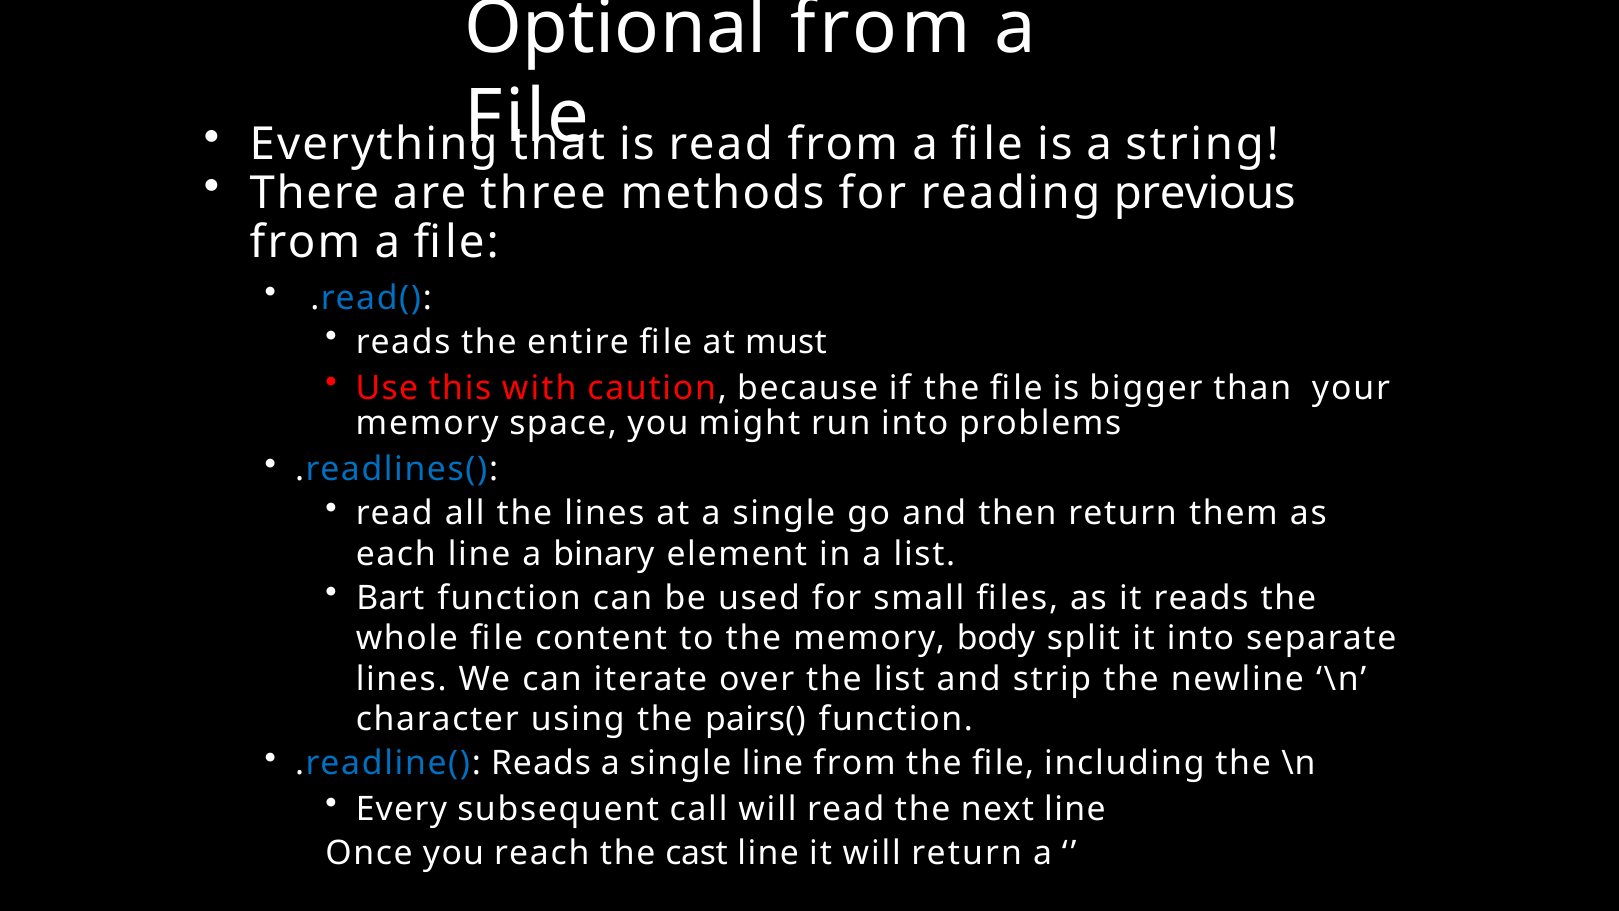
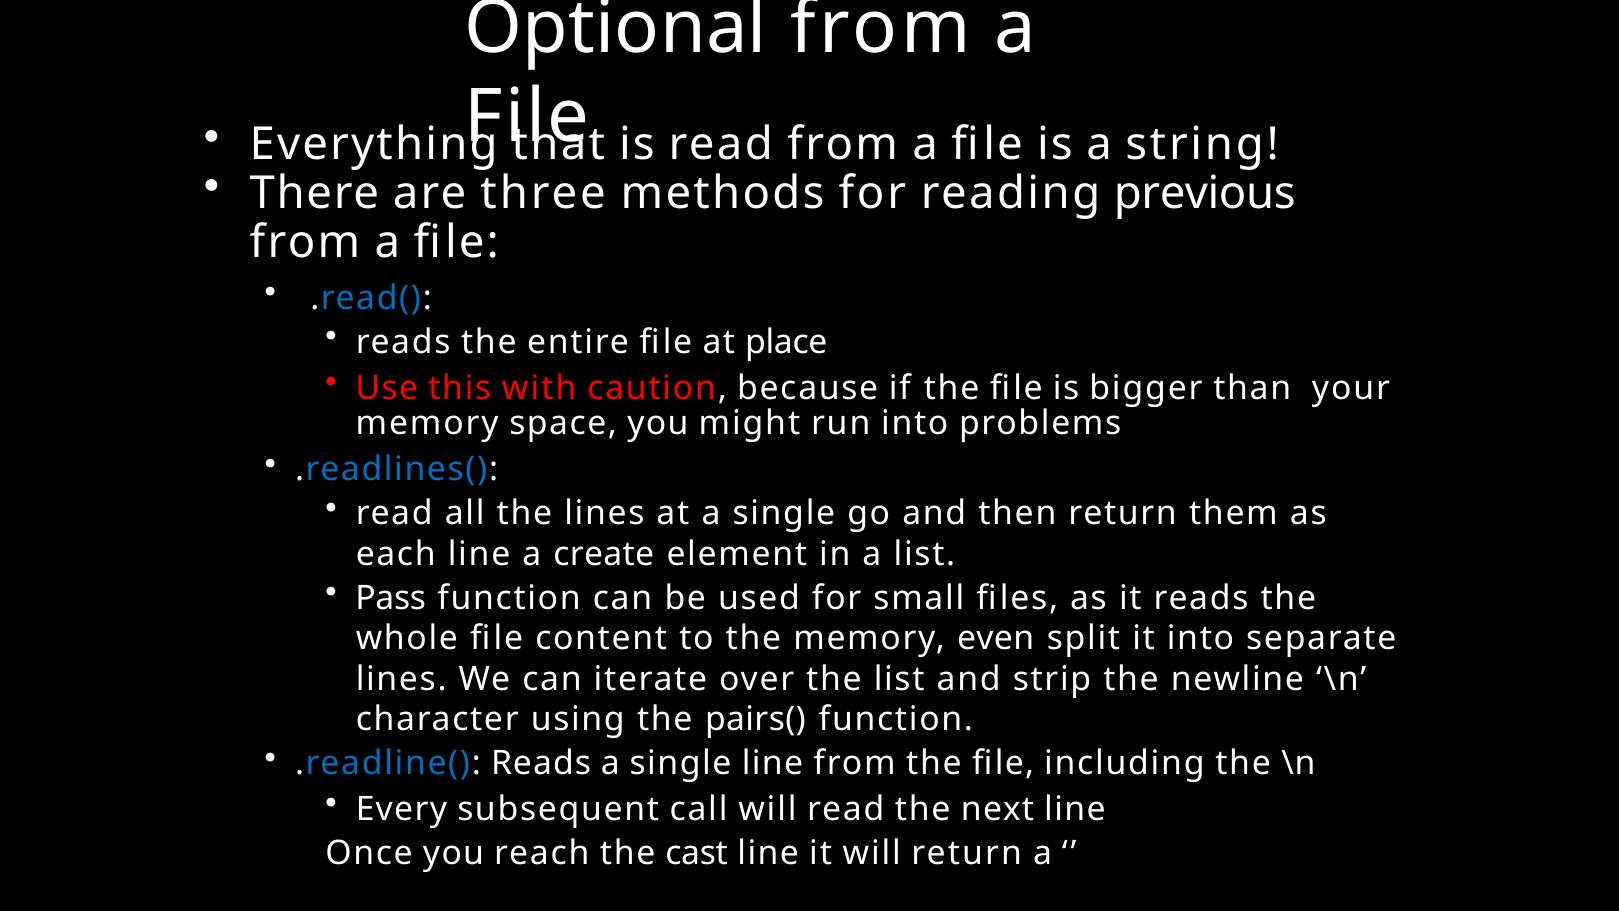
must: must -> place
binary: binary -> create
Bart: Bart -> Pass
body: body -> even
